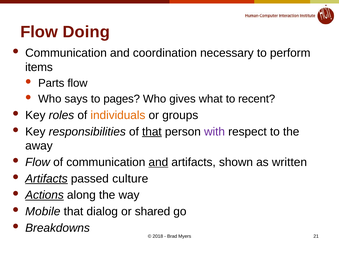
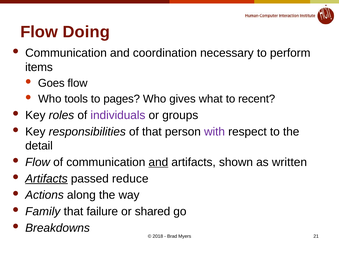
Parts: Parts -> Goes
says: says -> tools
individuals colour: orange -> purple
that at (152, 132) underline: present -> none
away: away -> detail
culture: culture -> reduce
Actions underline: present -> none
Mobile: Mobile -> Family
dialog: dialog -> failure
